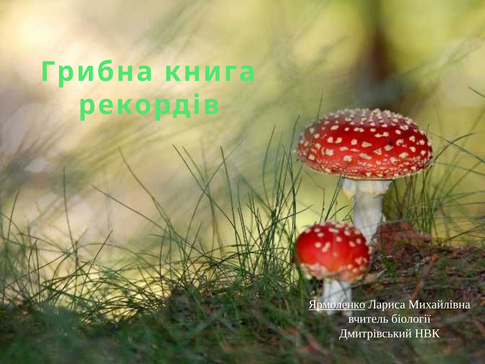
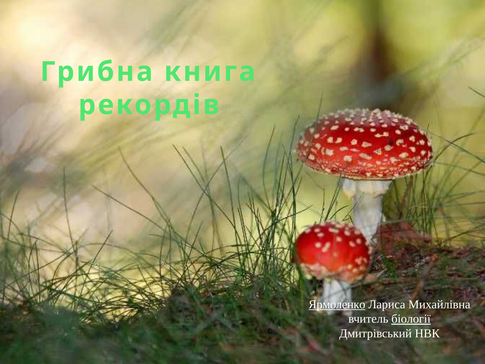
біології underline: none -> present
